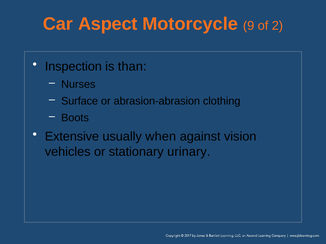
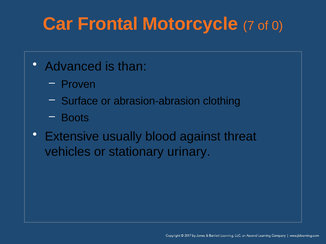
Aspect: Aspect -> Frontal
9: 9 -> 7
2: 2 -> 0
Inspection: Inspection -> Advanced
Nurses: Nurses -> Proven
when: when -> blood
vision: vision -> threat
